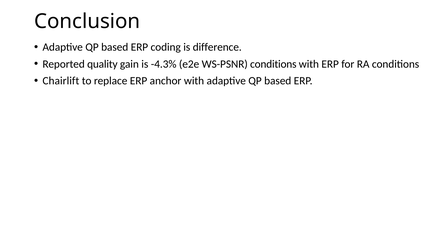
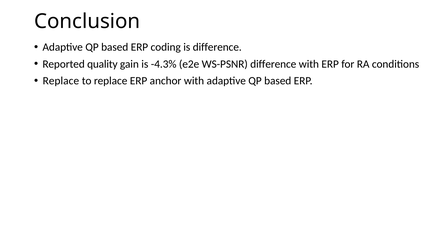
WS-PSNR conditions: conditions -> difference
Chairlift at (61, 81): Chairlift -> Replace
